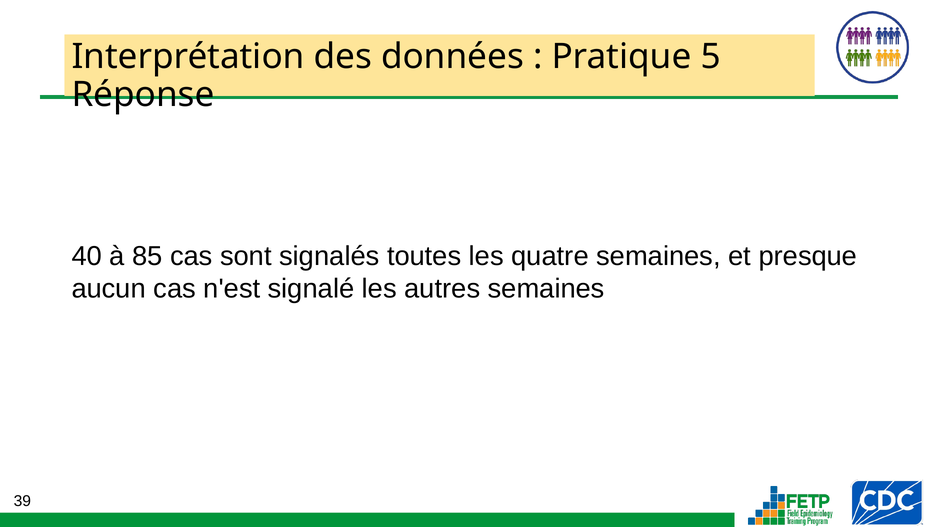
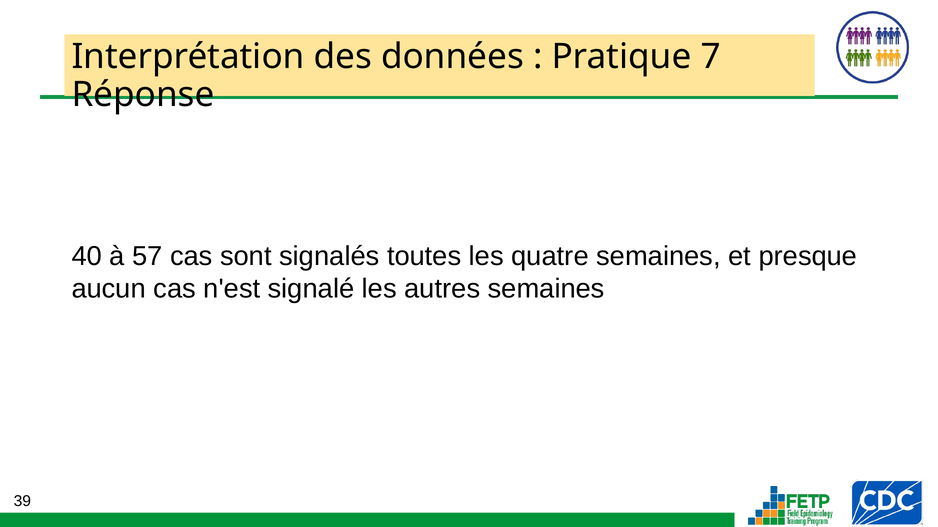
5: 5 -> 7
85: 85 -> 57
